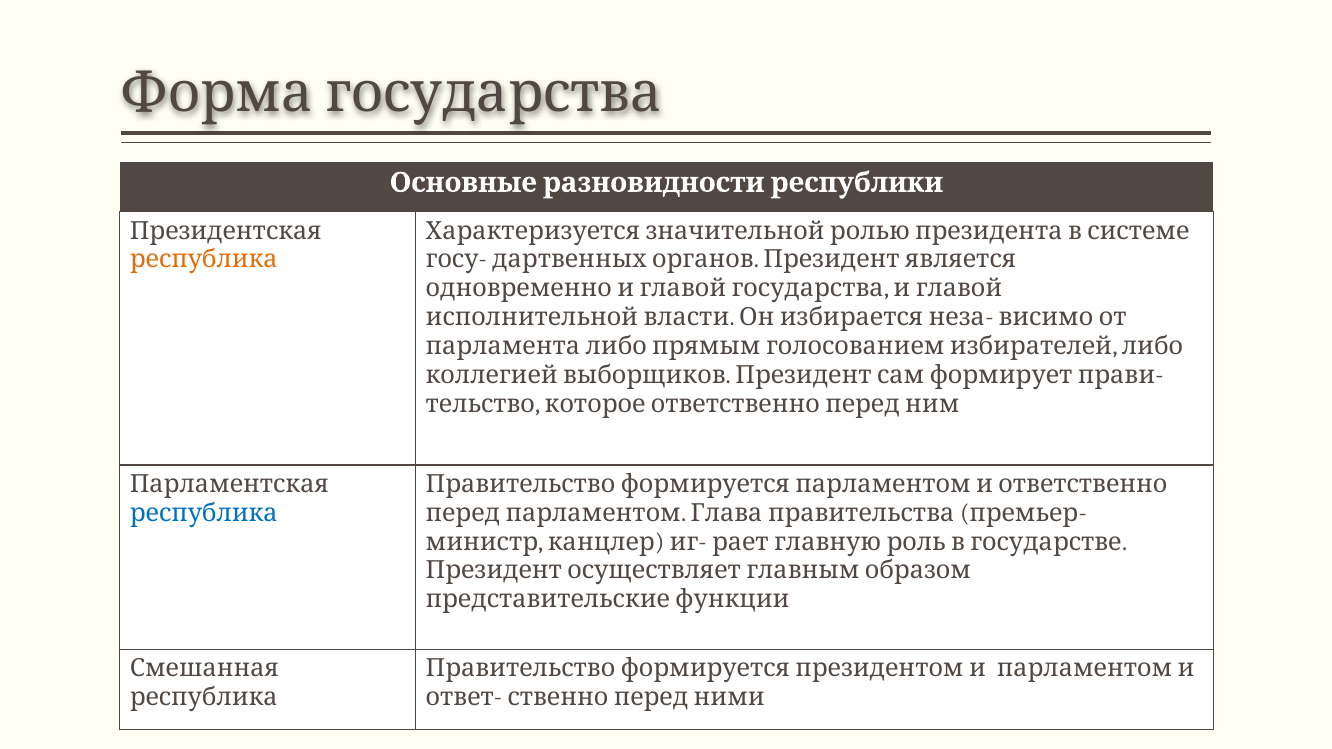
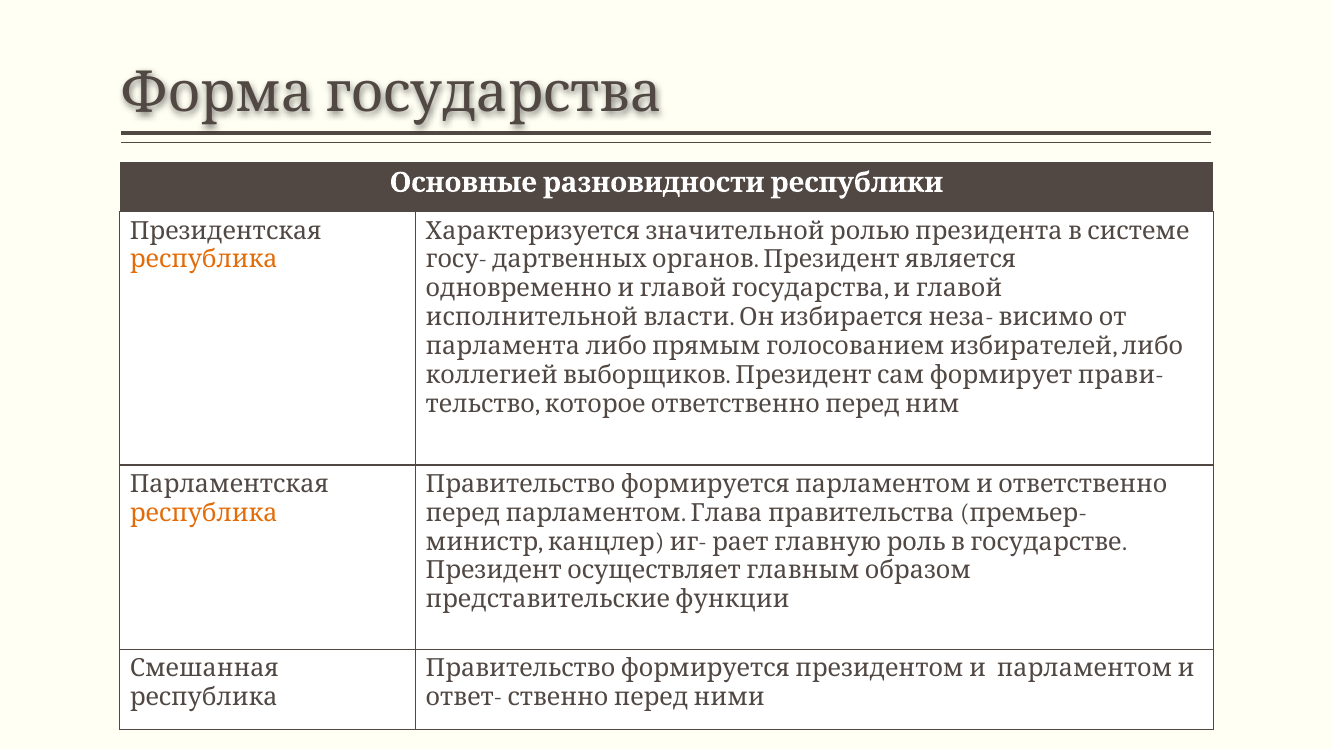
республика at (204, 513) colour: blue -> orange
